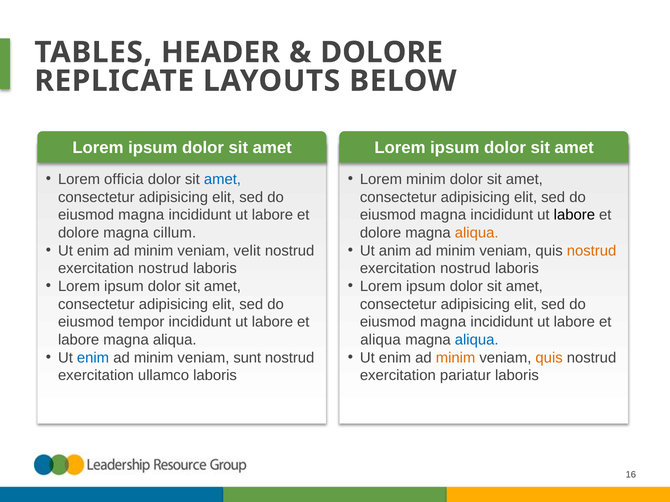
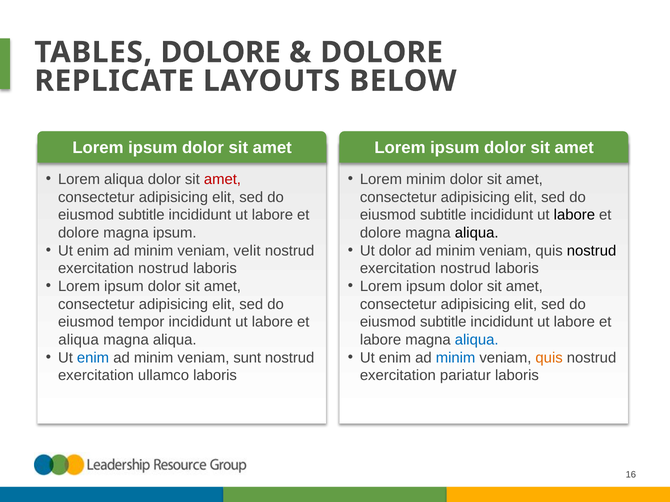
TABLES HEADER: HEADER -> DOLORE
Lorem officia: officia -> aliqua
amet at (222, 179) colour: blue -> red
magna at (141, 215): magna -> subtitle
magna at (443, 215): magna -> subtitle
magna cillum: cillum -> ipsum
aliqua at (477, 233) colour: orange -> black
Ut anim: anim -> dolor
nostrud at (592, 251) colour: orange -> black
magna at (443, 322): magna -> subtitle
labore at (79, 340): labore -> aliqua
aliqua at (380, 340): aliqua -> labore
minim at (456, 358) colour: orange -> blue
